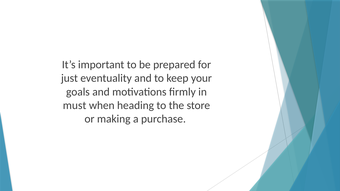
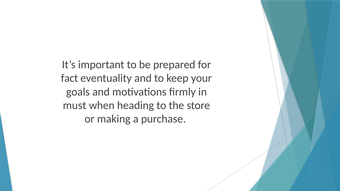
just: just -> fact
